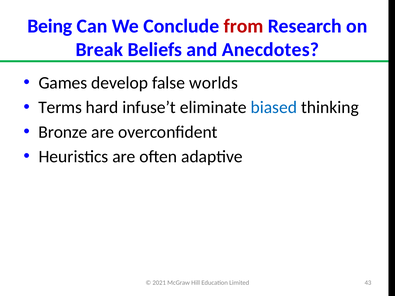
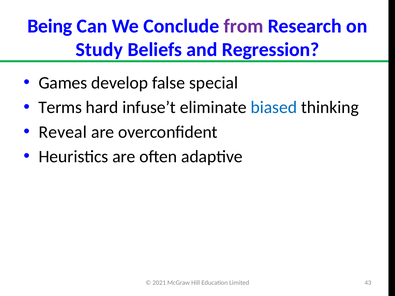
from colour: red -> purple
Break: Break -> Study
Anecdotes: Anecdotes -> Regression
worlds: worlds -> special
Bronze: Bronze -> Reveal
